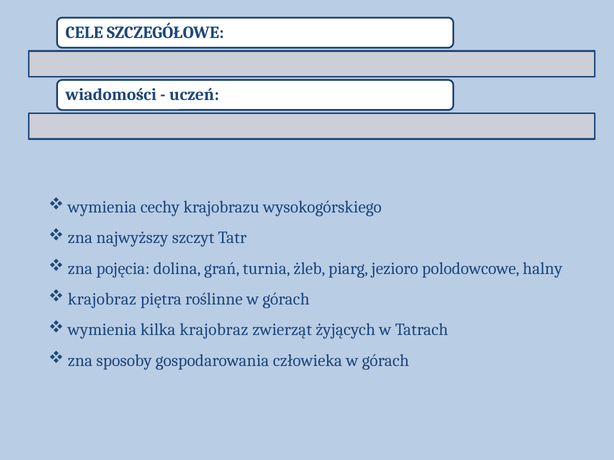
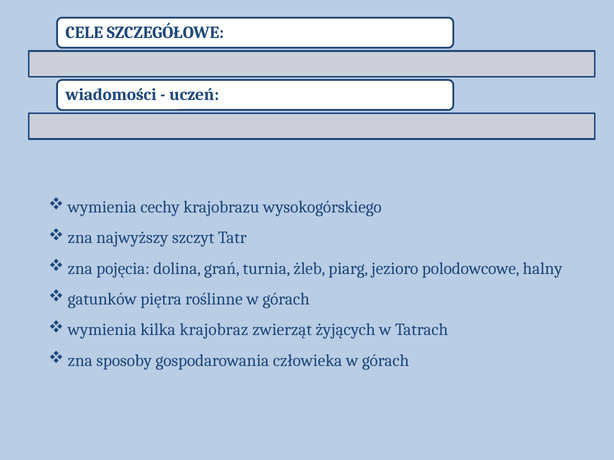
krajobraz at (102, 299): krajobraz -> gatunków
